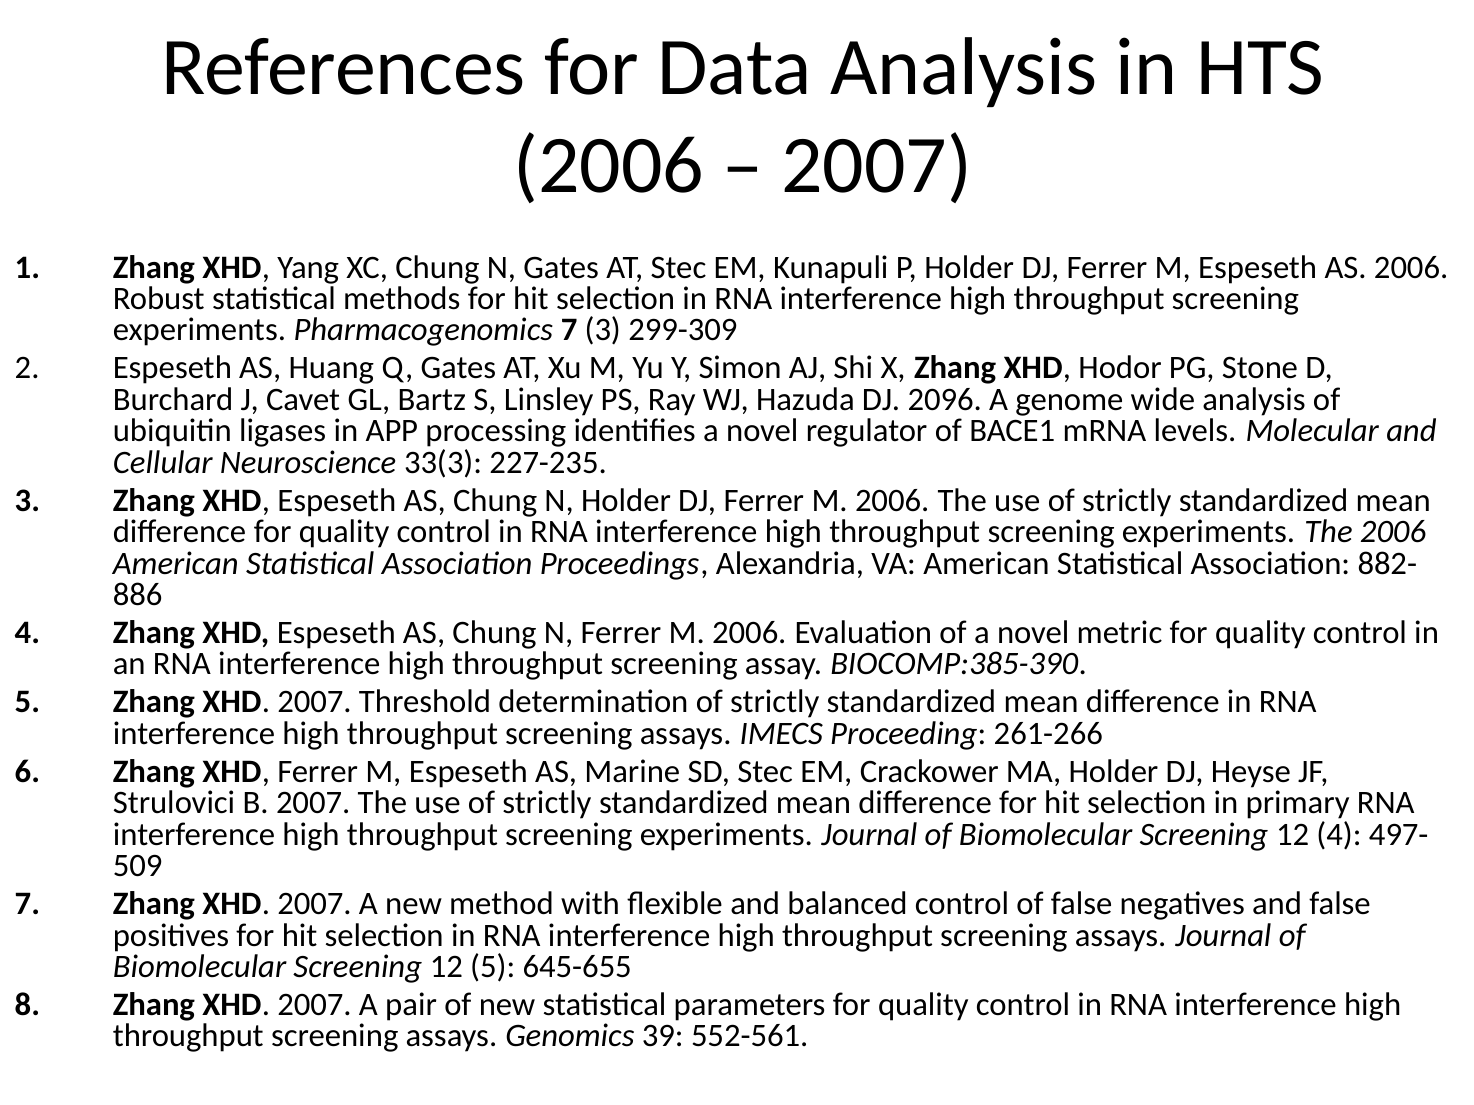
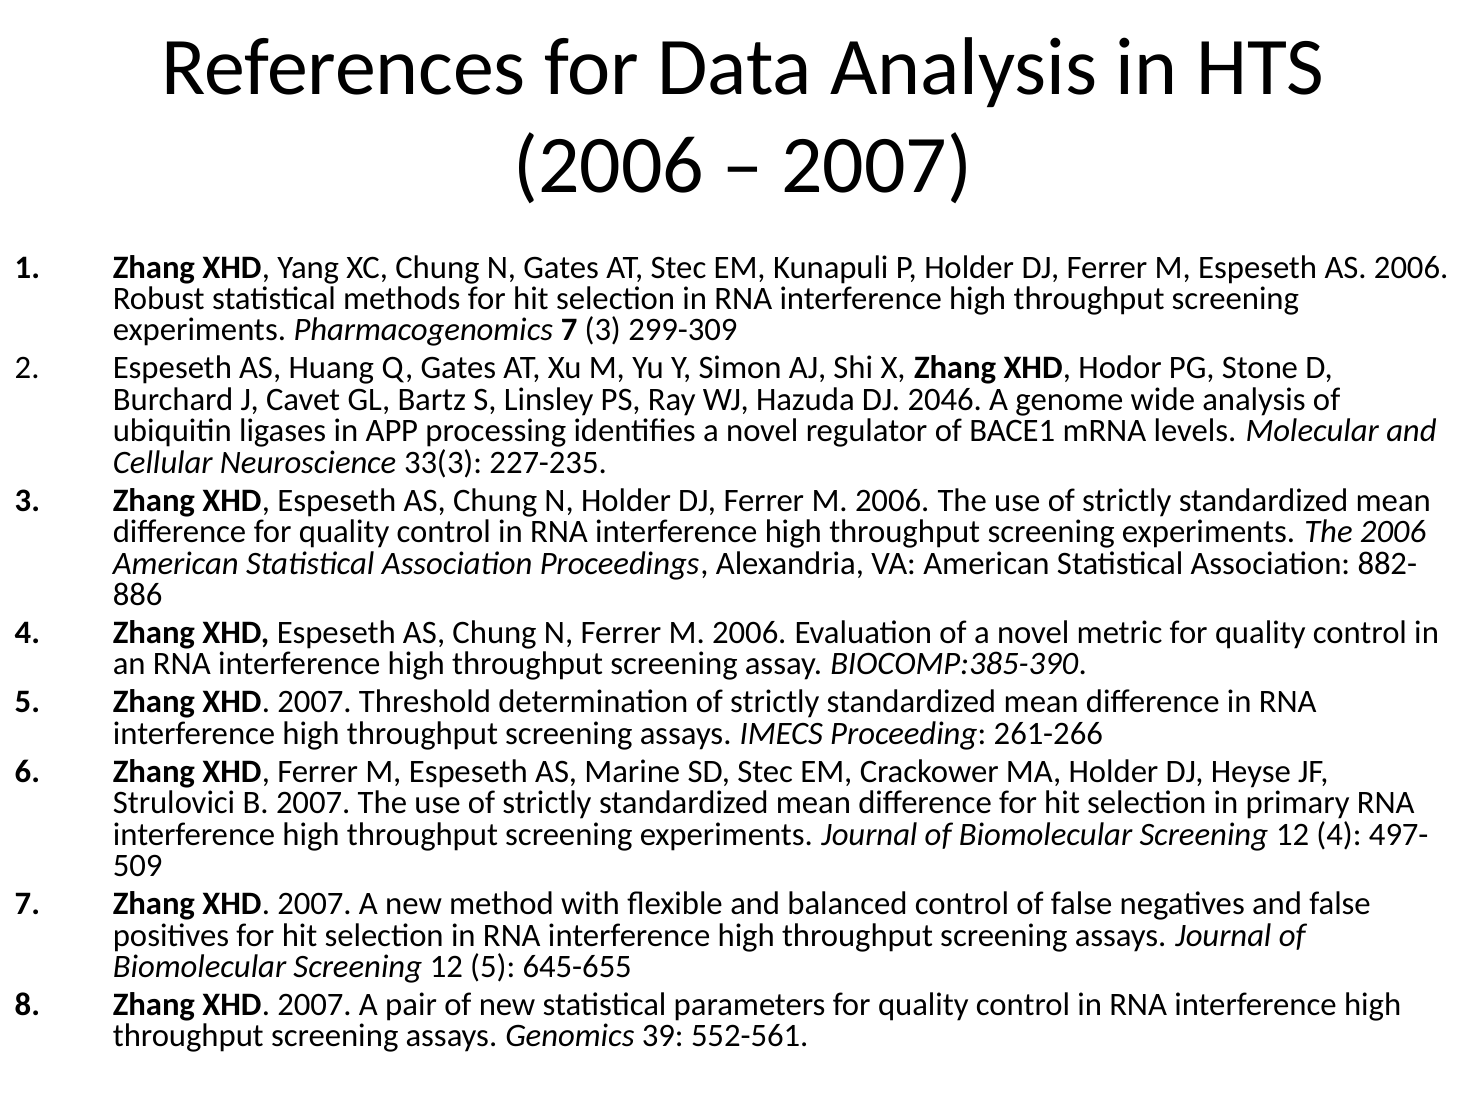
2096: 2096 -> 2046
